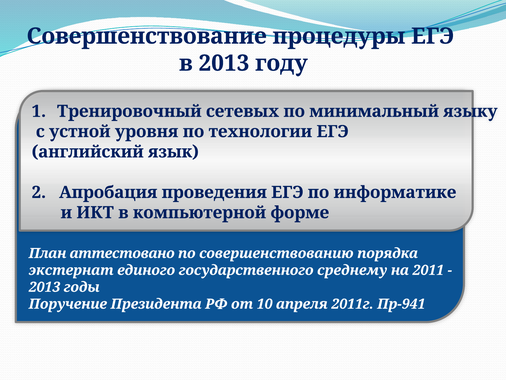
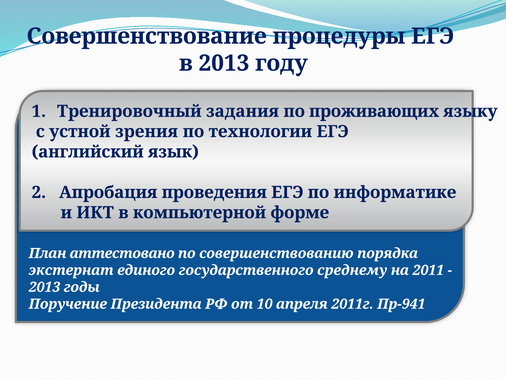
сетевых: сетевых -> задания
минимальный: минимальный -> проживающих
уровня: уровня -> зрения
